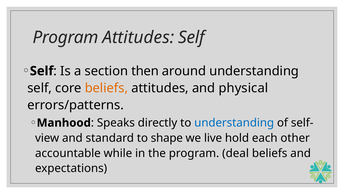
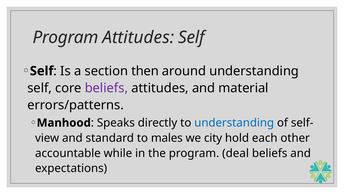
beliefs at (106, 88) colour: orange -> purple
physical: physical -> material
shape: shape -> males
live: live -> city
